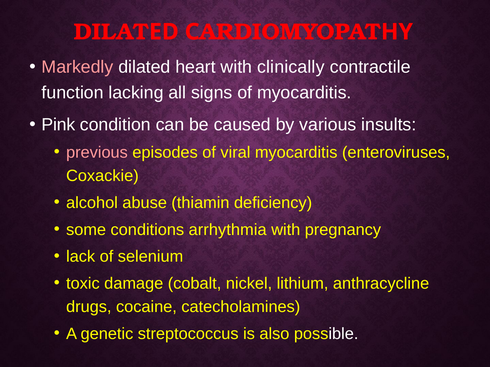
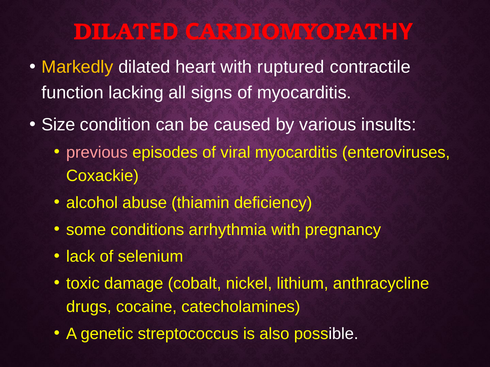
Markedly colour: pink -> yellow
clinically: clinically -> ruptured
Pink: Pink -> Size
